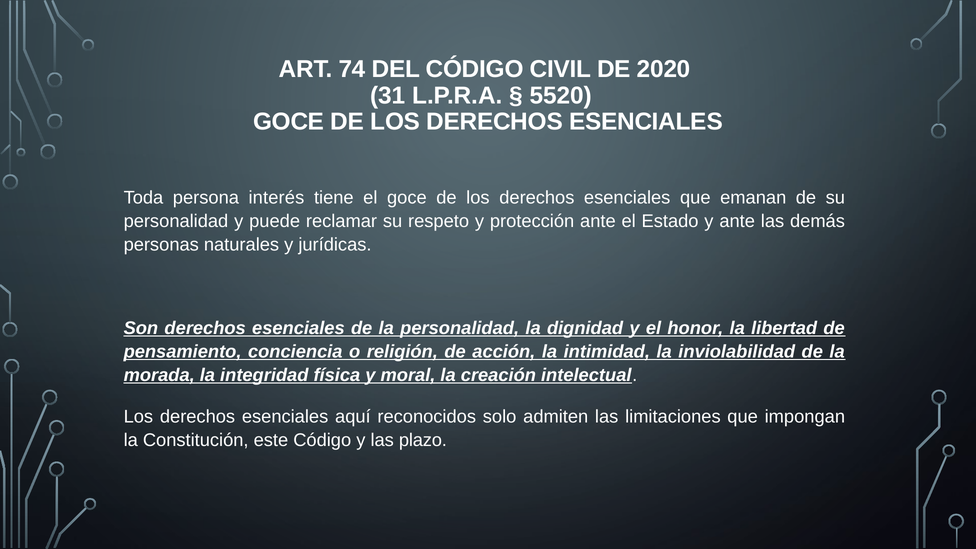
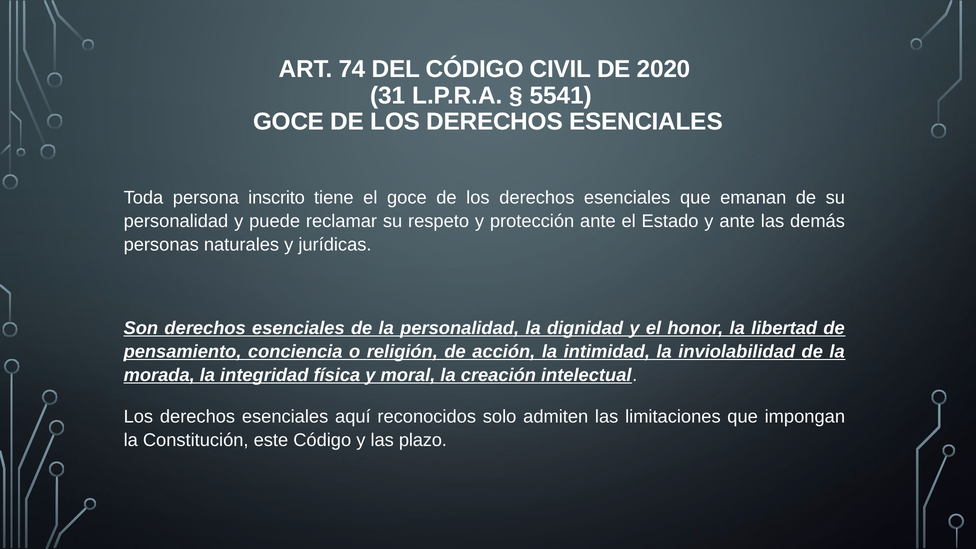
5520: 5520 -> 5541
interés: interés -> inscrito
